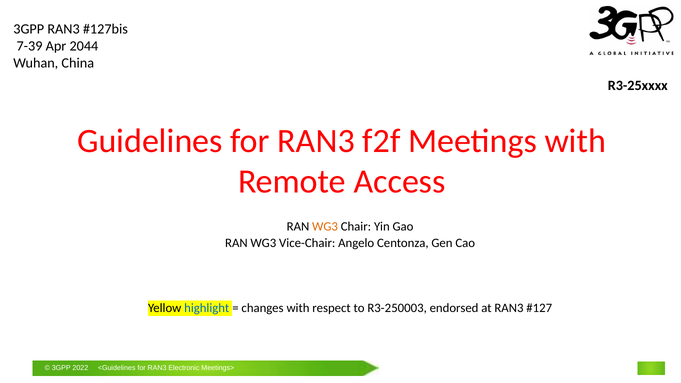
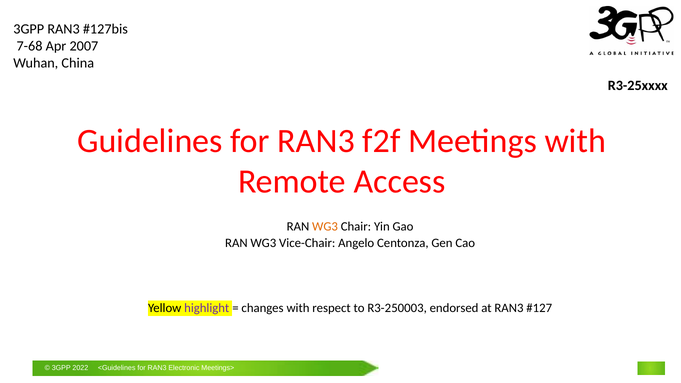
7-39: 7-39 -> 7-68
2044: 2044 -> 2007
highlight colour: blue -> purple
